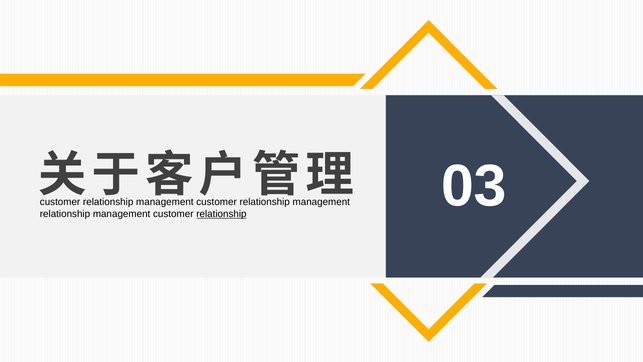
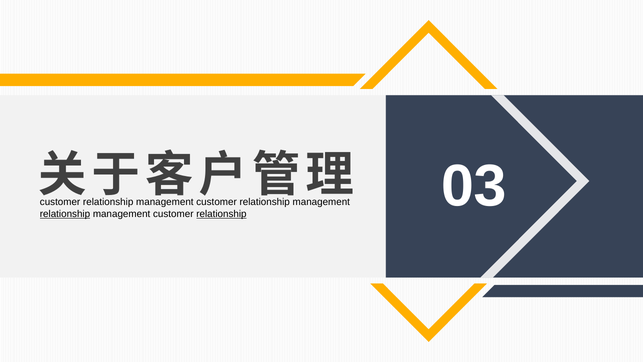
relationship at (65, 214) underline: none -> present
